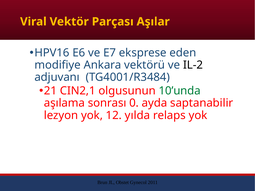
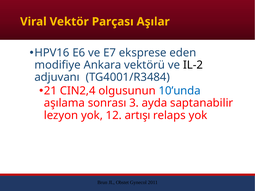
CIN2,1: CIN2,1 -> CIN2,4
10’unda colour: green -> blue
0: 0 -> 3
yılda: yılda -> artışı
